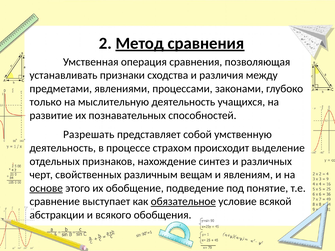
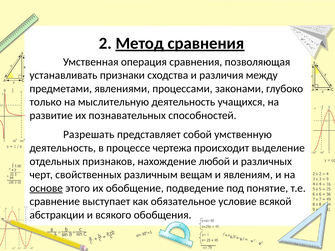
страхом: страхом -> чертежа
синтез: синтез -> любой
обязательное underline: present -> none
